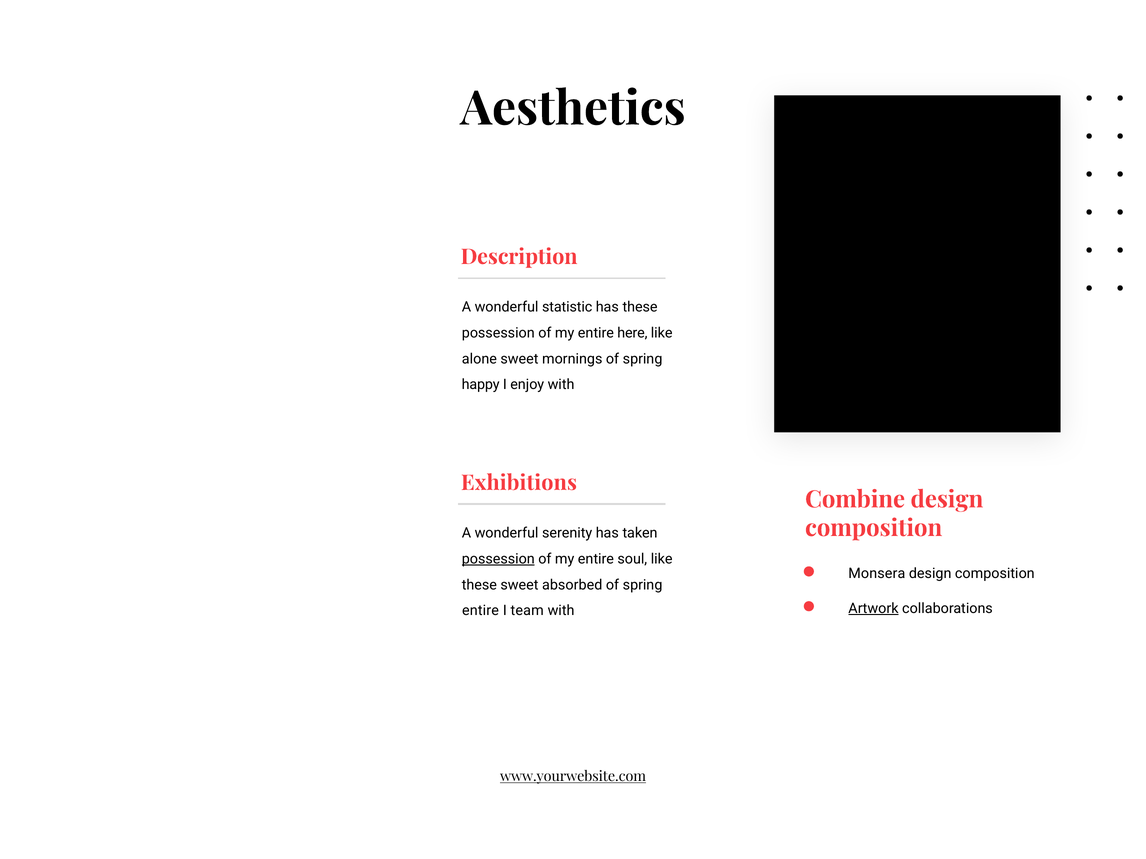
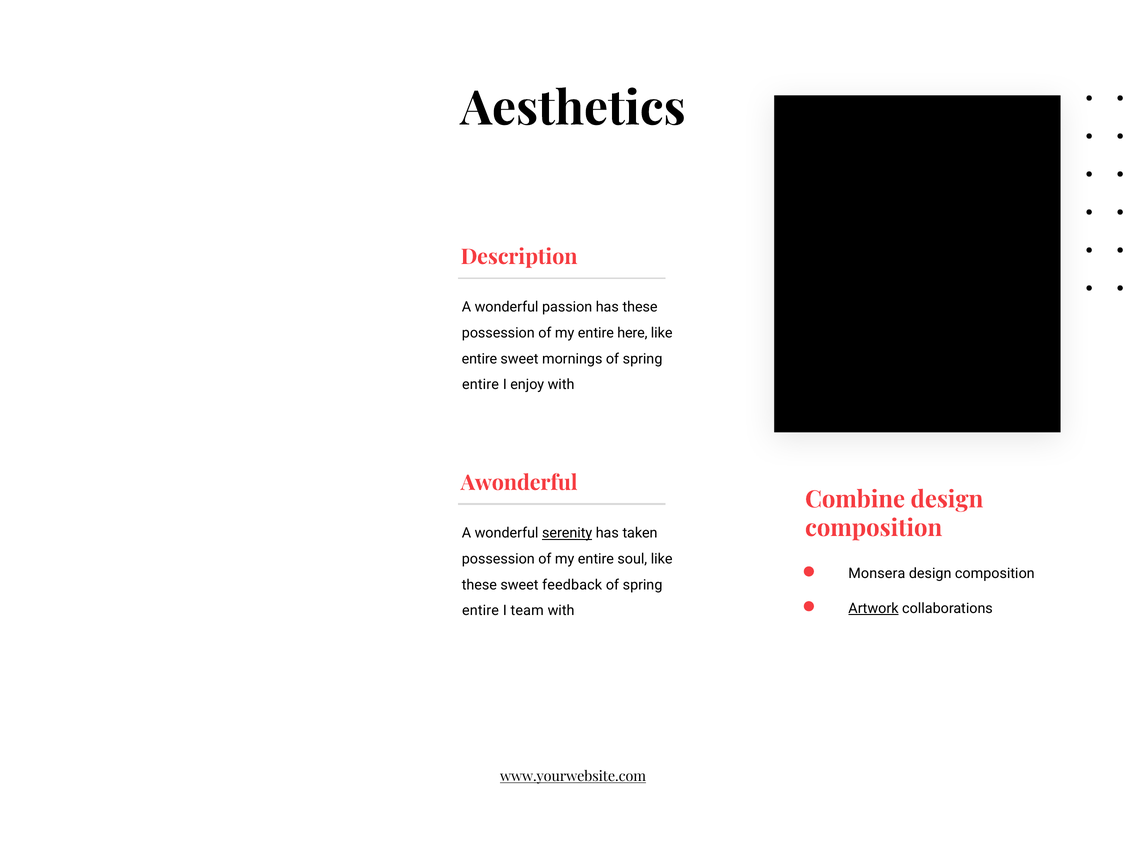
statistic: statistic -> passion
alone at (479, 359): alone -> entire
happy at (481, 385): happy -> entire
Exhibitions: Exhibitions -> Awonderful
serenity underline: none -> present
possession at (498, 559) underline: present -> none
absorbed: absorbed -> feedback
